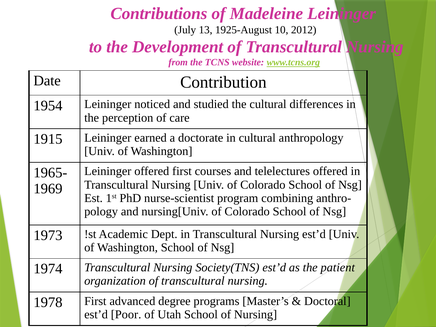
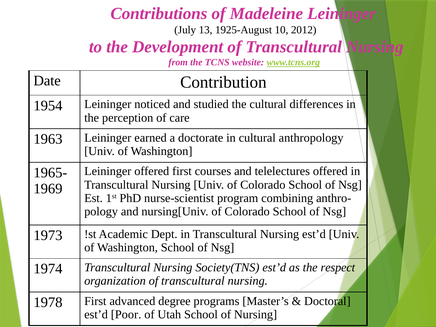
1915: 1915 -> 1963
patient: patient -> respect
